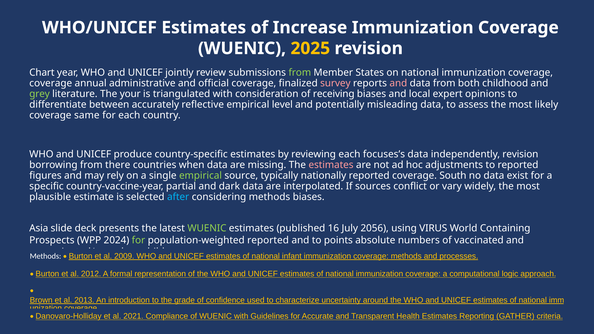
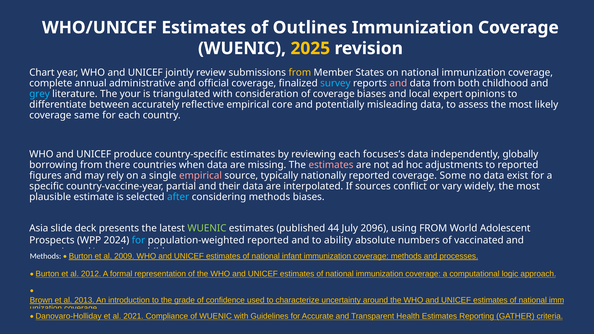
Increase: Increase -> Outlines
from at (300, 73) colour: light green -> yellow
coverage at (51, 83): coverage -> complete
survey colour: pink -> light blue
grey colour: light green -> light blue
of receiving: receiving -> coverage
level: level -> core
independently revision: revision -> globally
empirical at (201, 175) colour: light green -> pink
South: South -> Some
dark: dark -> their
16: 16 -> 44
2056: 2056 -> 2096
using VIRUS: VIRUS -> FROM
Containing: Containing -> Adolescent
for at (138, 240) colour: light green -> light blue
points: points -> ability
